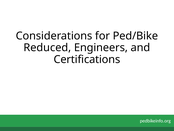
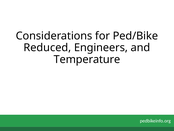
Certifications: Certifications -> Temperature
